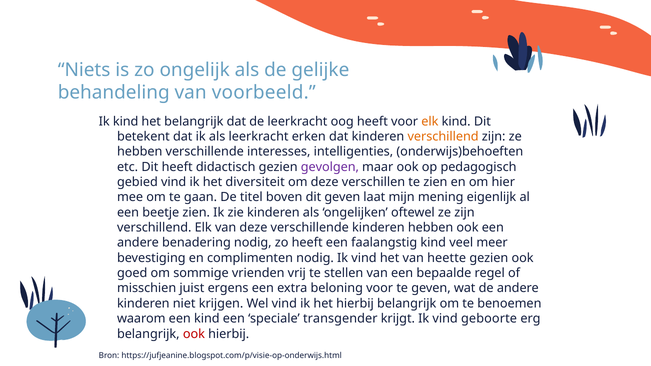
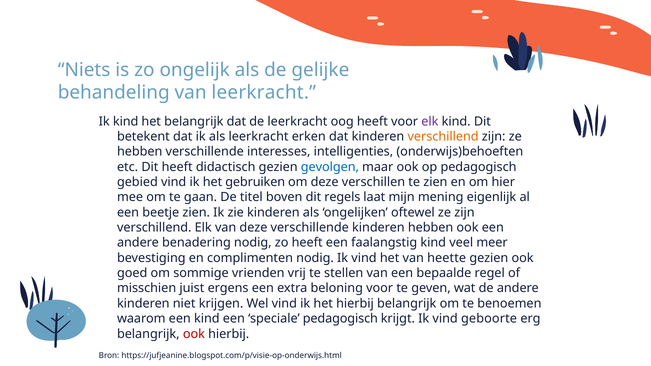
van voorbeeld: voorbeeld -> leerkracht
elk at (430, 121) colour: orange -> purple
gevolgen colour: purple -> blue
diversiteit: diversiteit -> gebruiken
dit geven: geven -> regels
speciale transgender: transgender -> pedagogisch
